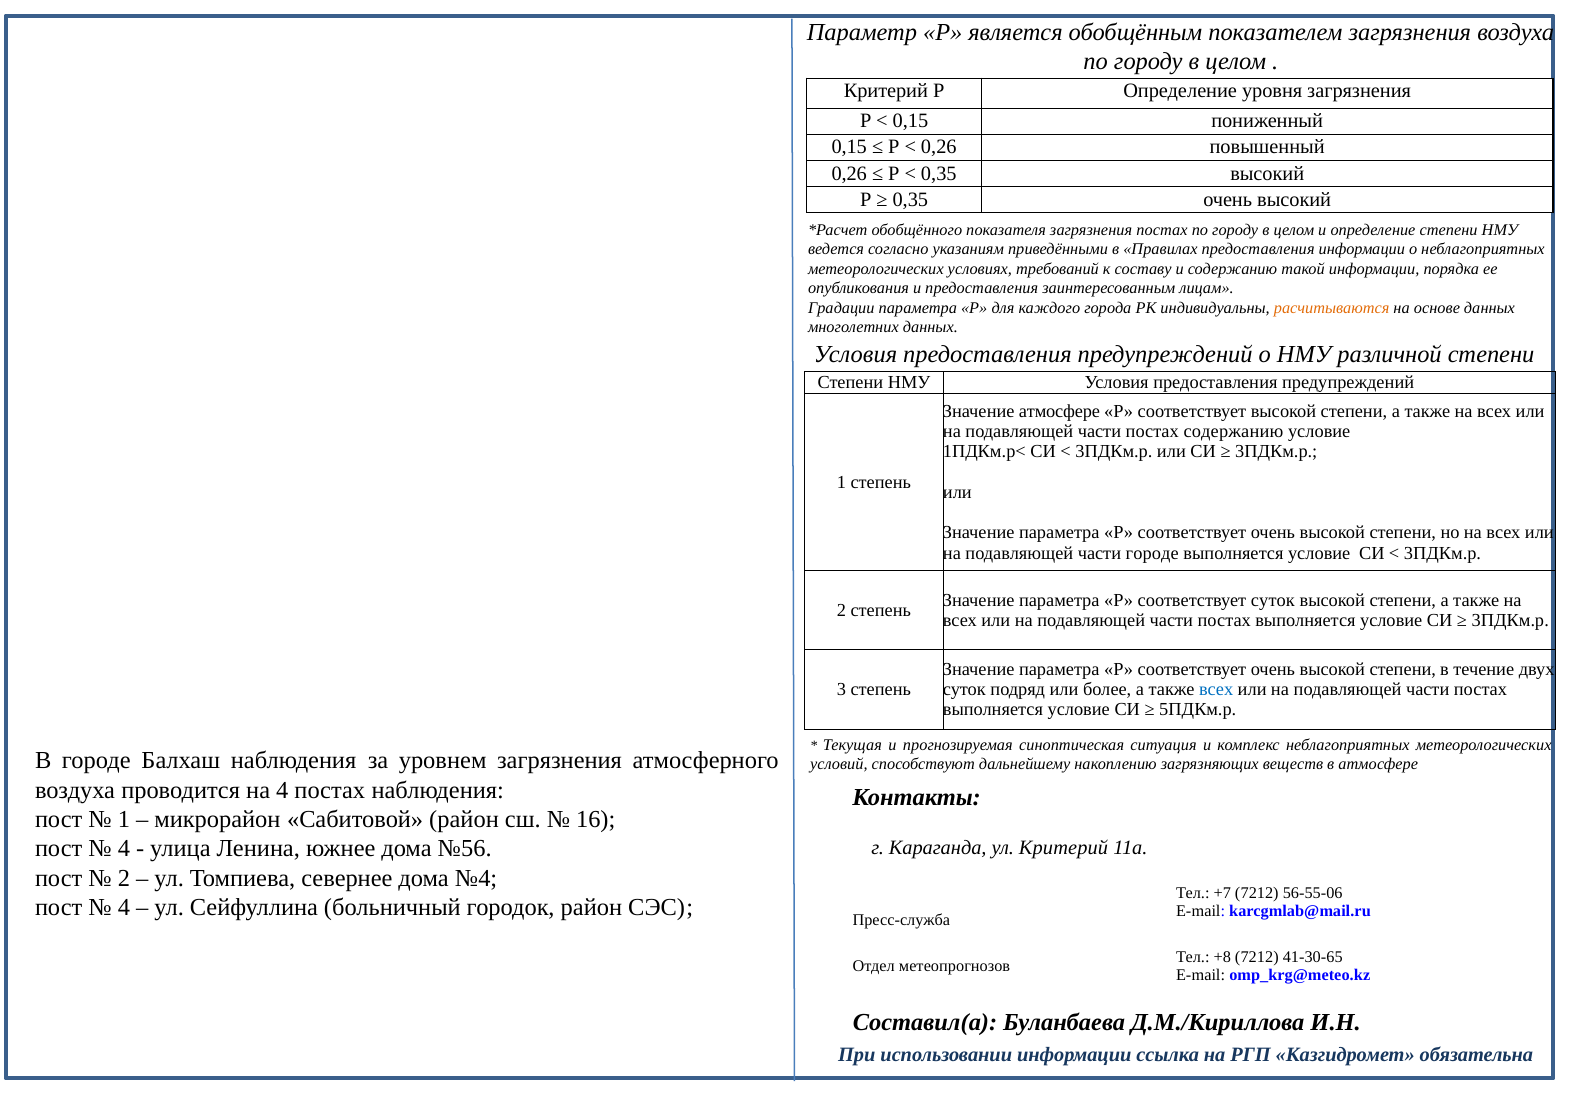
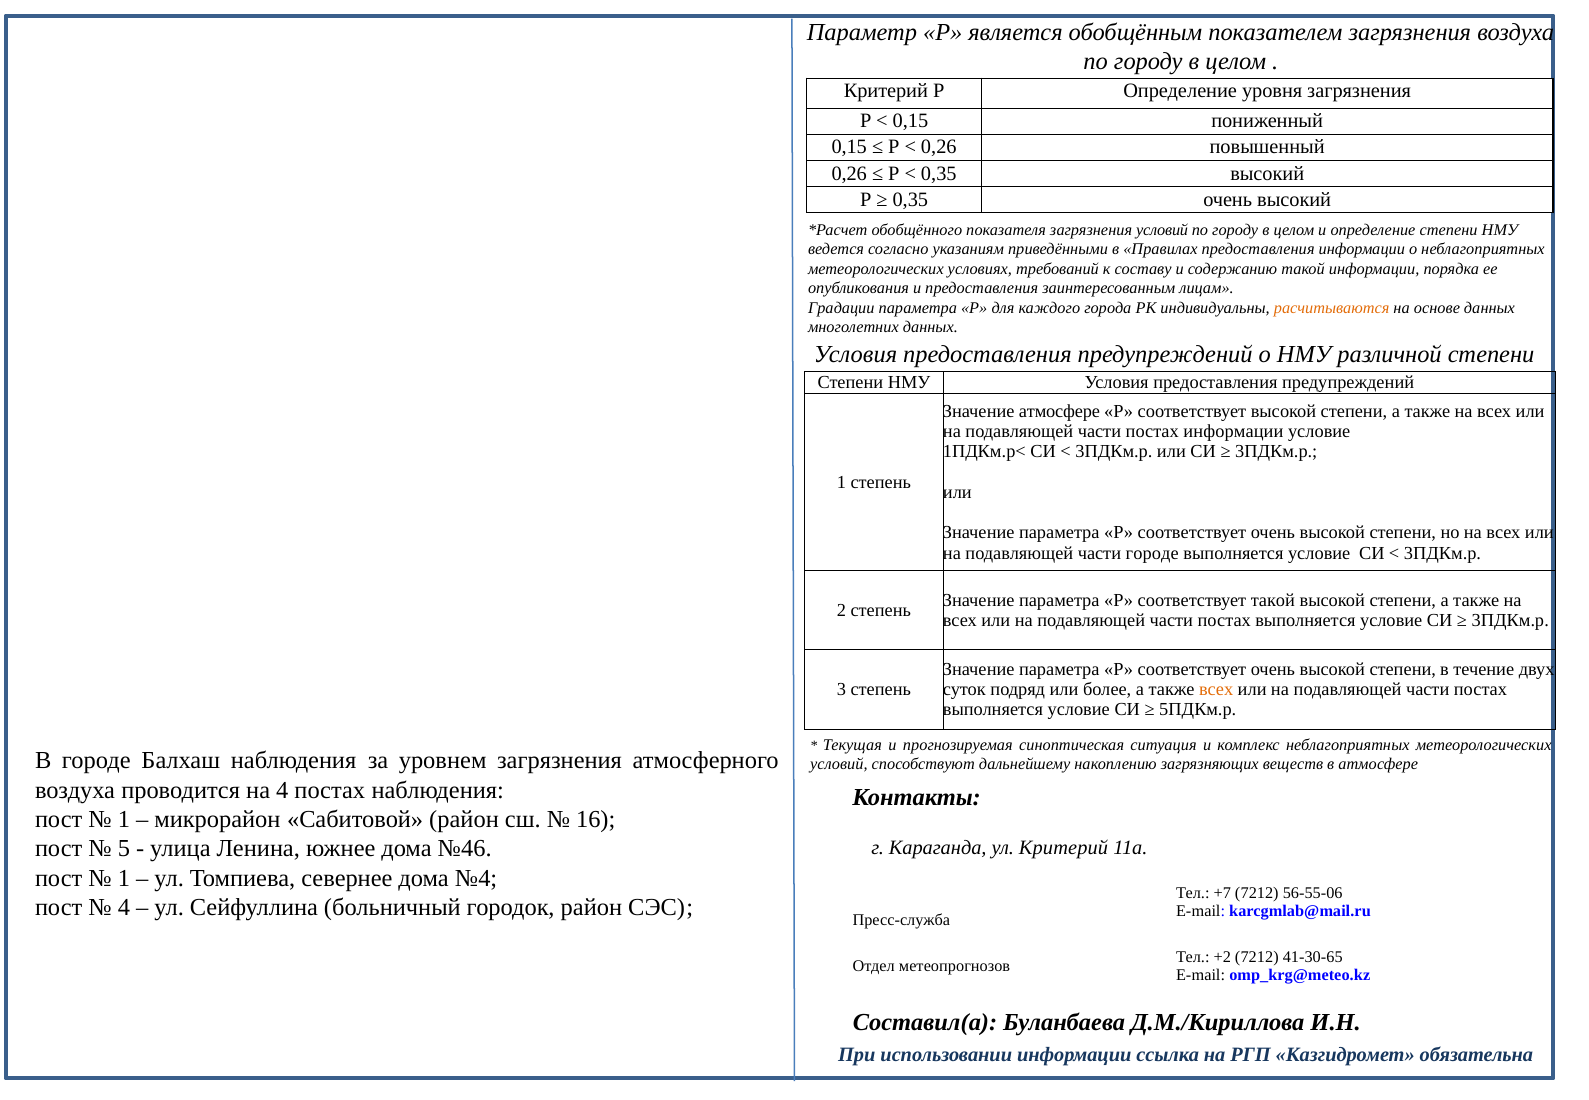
загрязнения постах: постах -> условий
постах содержанию: содержанию -> информации
соответствует суток: суток -> такой
всех at (1216, 690) colour: blue -> orange
4 at (124, 849): 4 -> 5
№56: №56 -> №46
2 at (124, 878): 2 -> 1
+8: +8 -> +2
